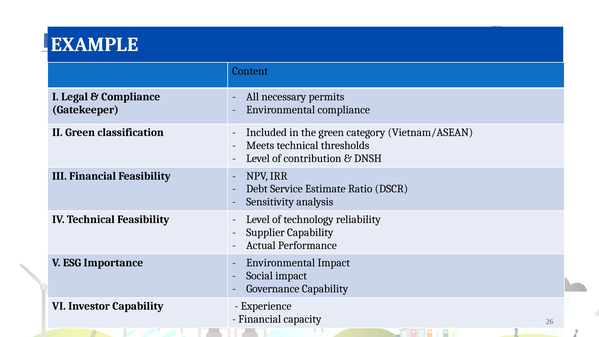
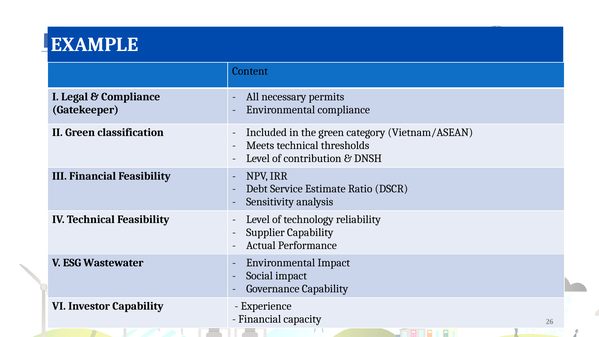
Importance: Importance -> Wastewater
